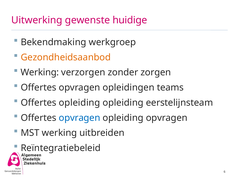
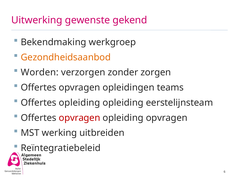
huidige: huidige -> gekend
Werking at (40, 73): Werking -> Worden
opvragen at (80, 118) colour: blue -> red
